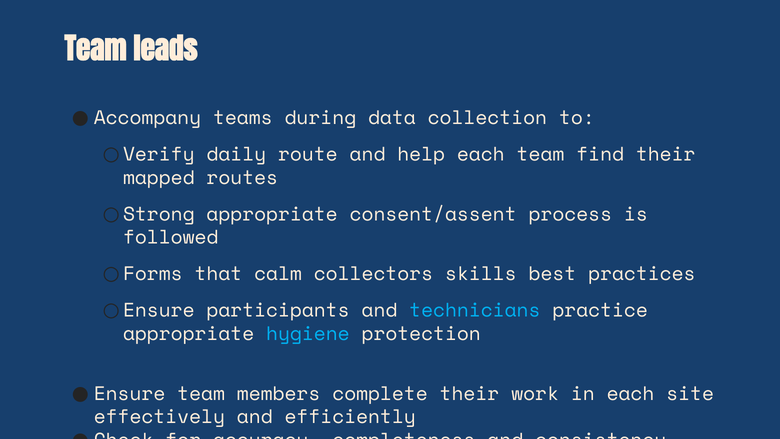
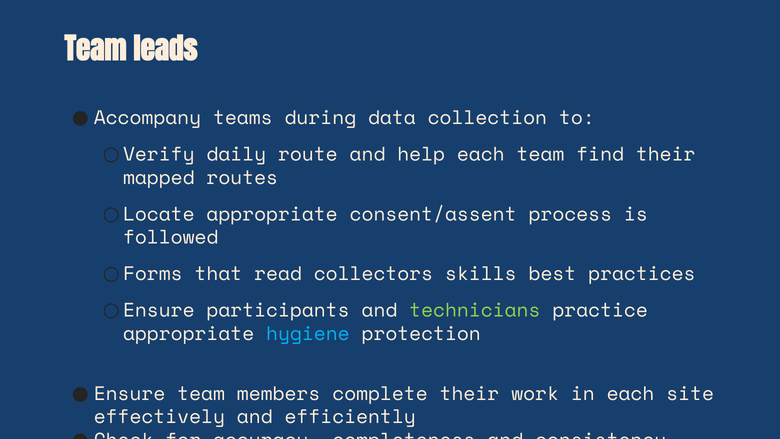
Strong: Strong -> Locate
calm: calm -> read
technicians colour: light blue -> light green
